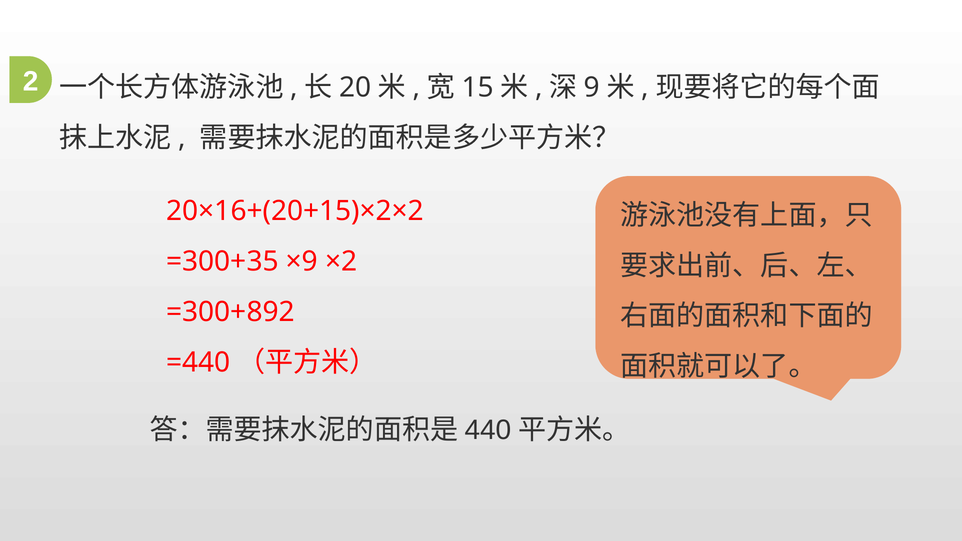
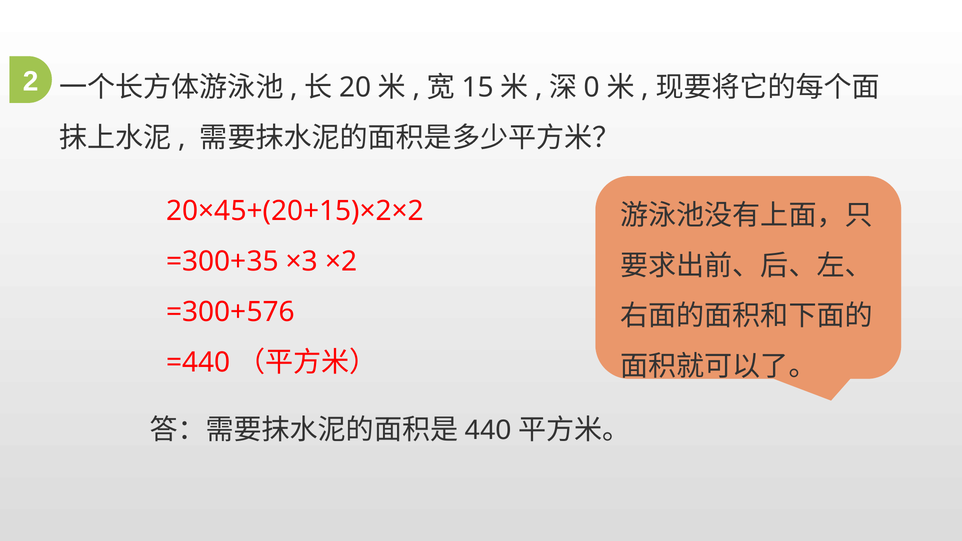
9: 9 -> 0
20×16+(20+15)×2×2: 20×16+(20+15)×2×2 -> 20×45+(20+15)×2×2
×9: ×9 -> ×3
=300+892: =300+892 -> =300+576
